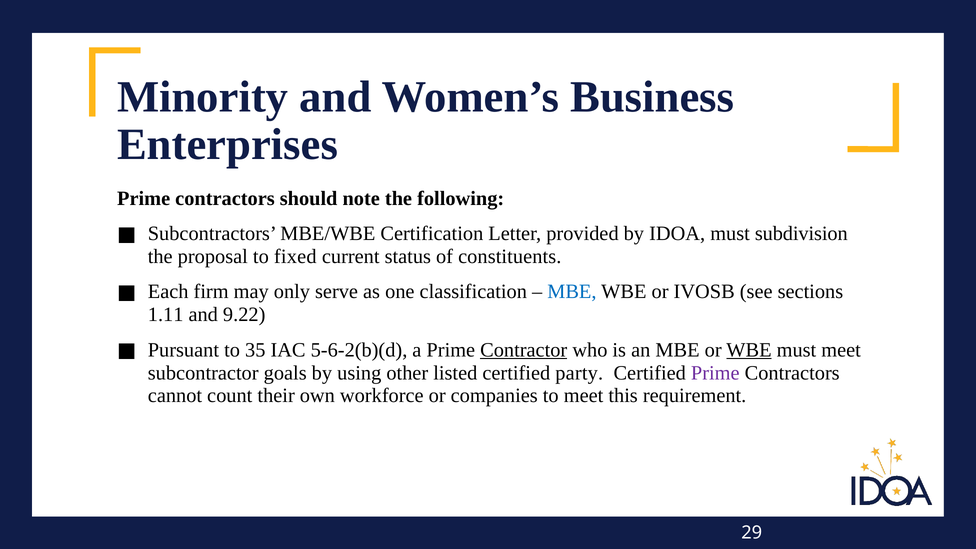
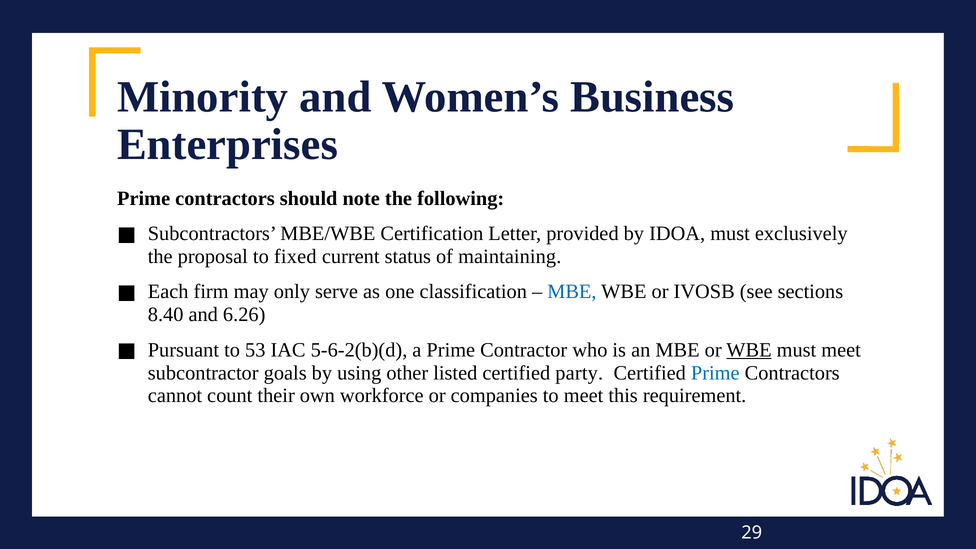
subdivision: subdivision -> exclusively
constituents: constituents -> maintaining
1.11: 1.11 -> 8.40
9.22: 9.22 -> 6.26
35: 35 -> 53
Contractor underline: present -> none
Prime at (715, 373) colour: purple -> blue
